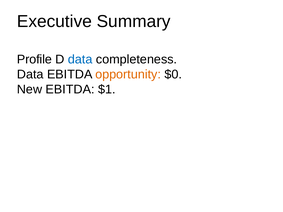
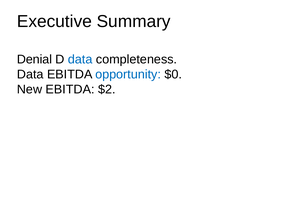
Profile: Profile -> Denial
opportunity colour: orange -> blue
$1: $1 -> $2
